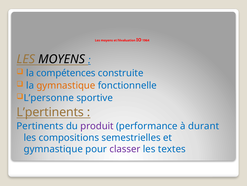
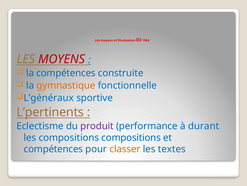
MOYENS at (62, 59) colour: black -> red
L’personne: L’personne -> L’généraux
Pertinents: Pertinents -> Eclectisme
compositions semestrielles: semestrielles -> compositions
gymnastique at (53, 149): gymnastique -> compétences
classer colour: purple -> orange
